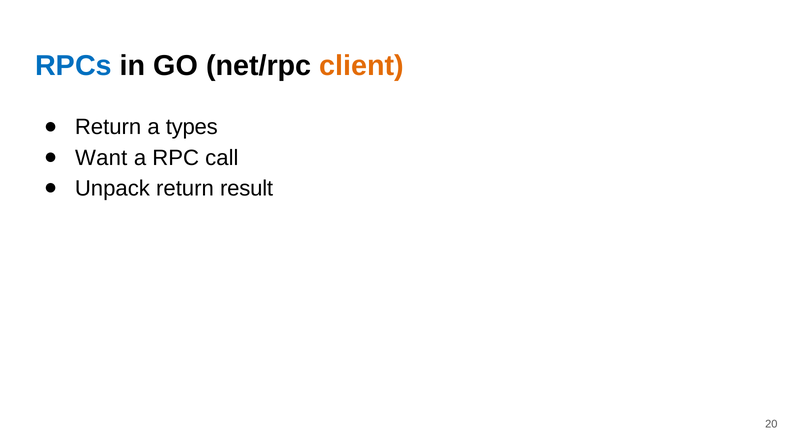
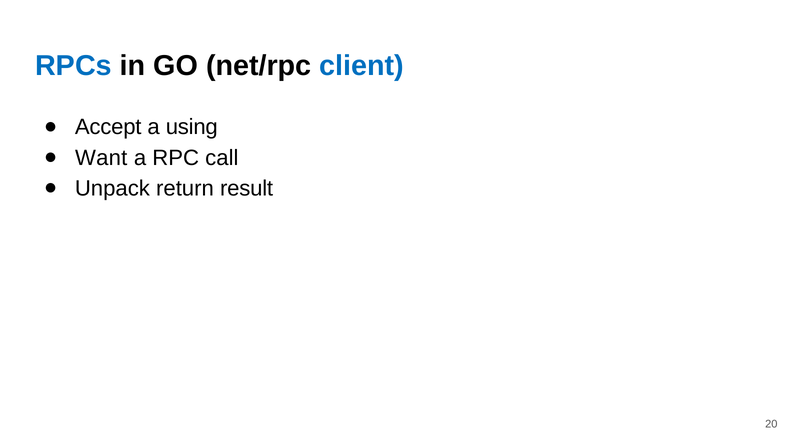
client colour: orange -> blue
Return at (108, 127): Return -> Accept
types: types -> using
